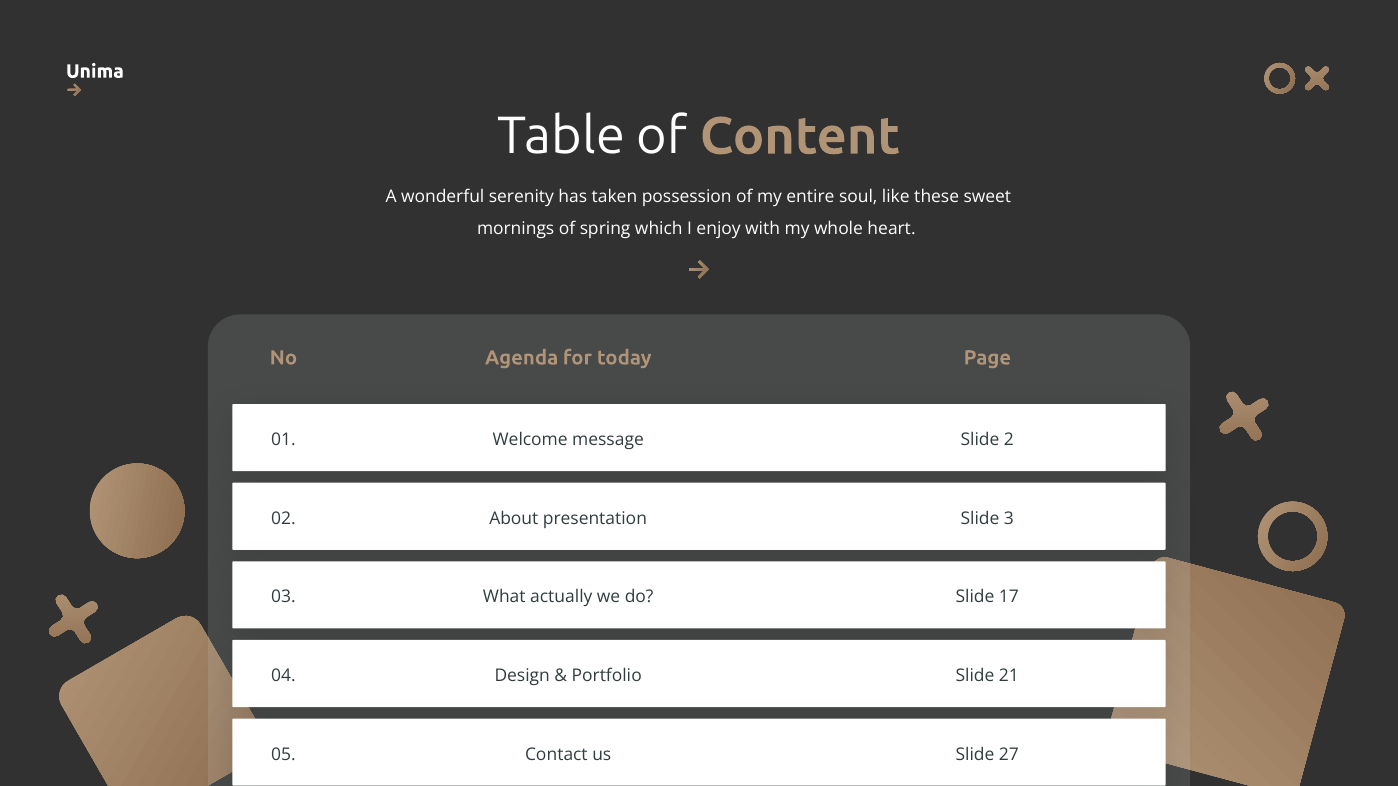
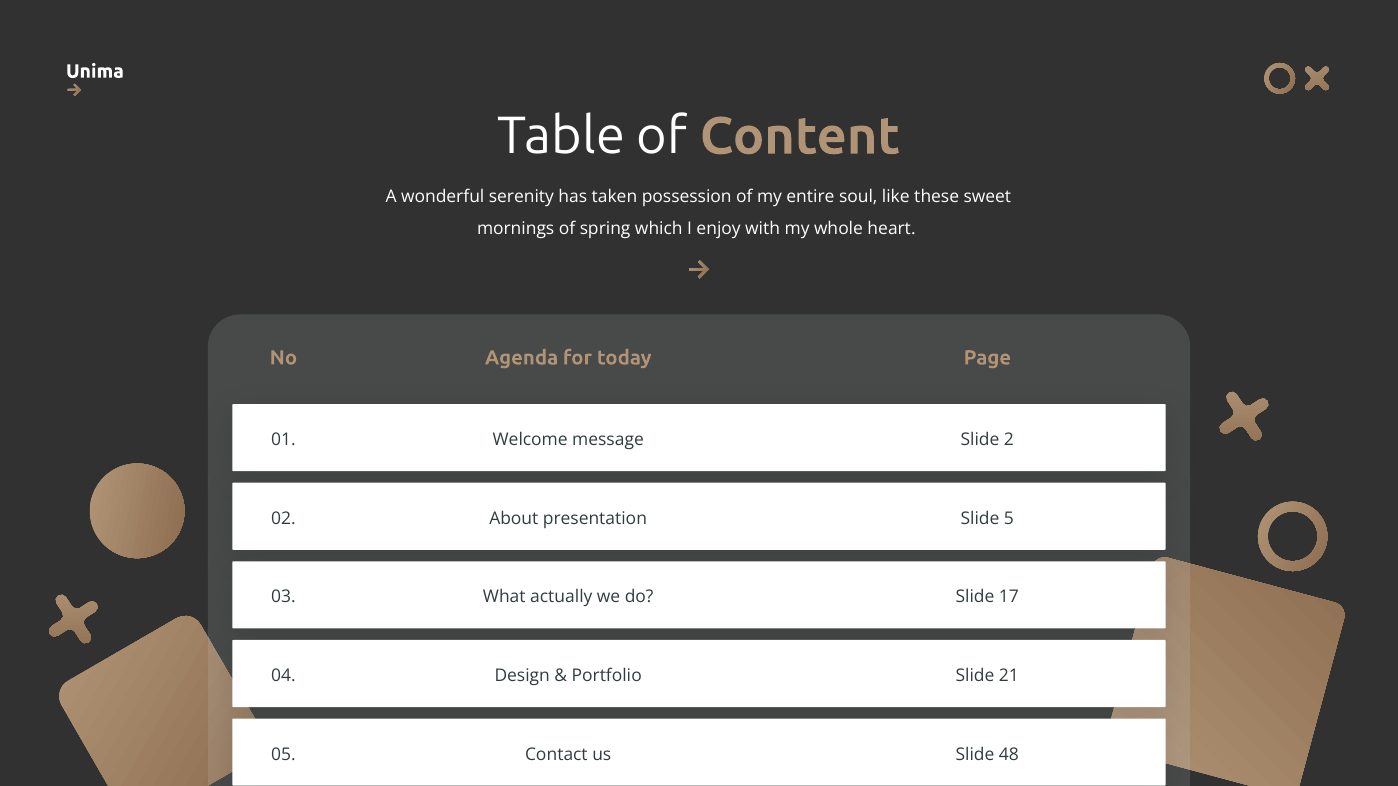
3: 3 -> 5
27: 27 -> 48
